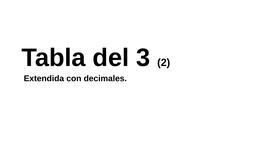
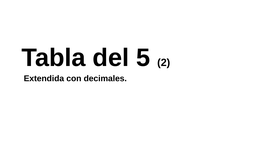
3: 3 -> 5
